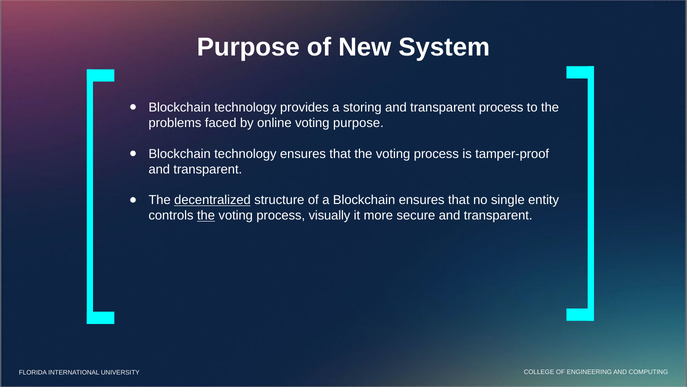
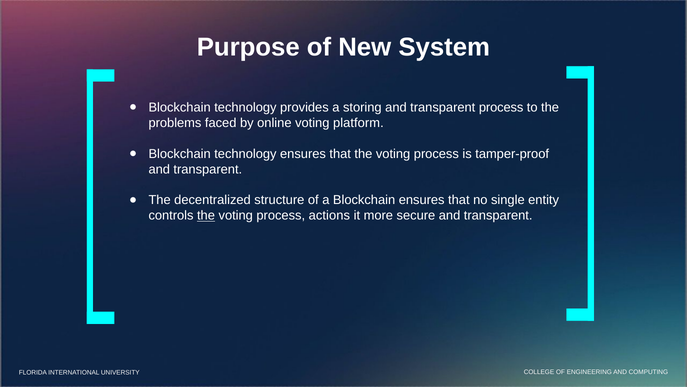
voting purpose: purpose -> platform
decentralized underline: present -> none
visually: visually -> actions
